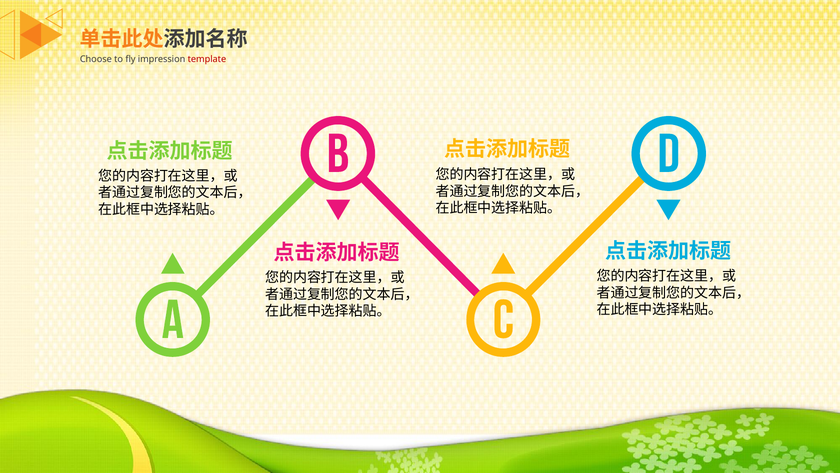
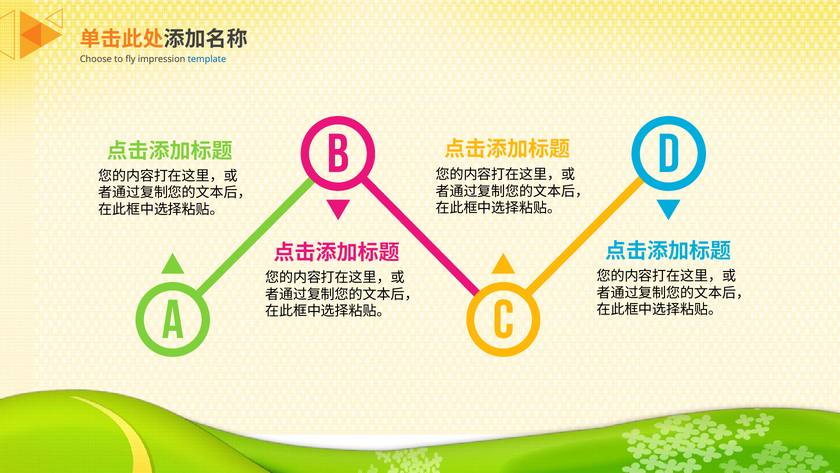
template colour: red -> blue
